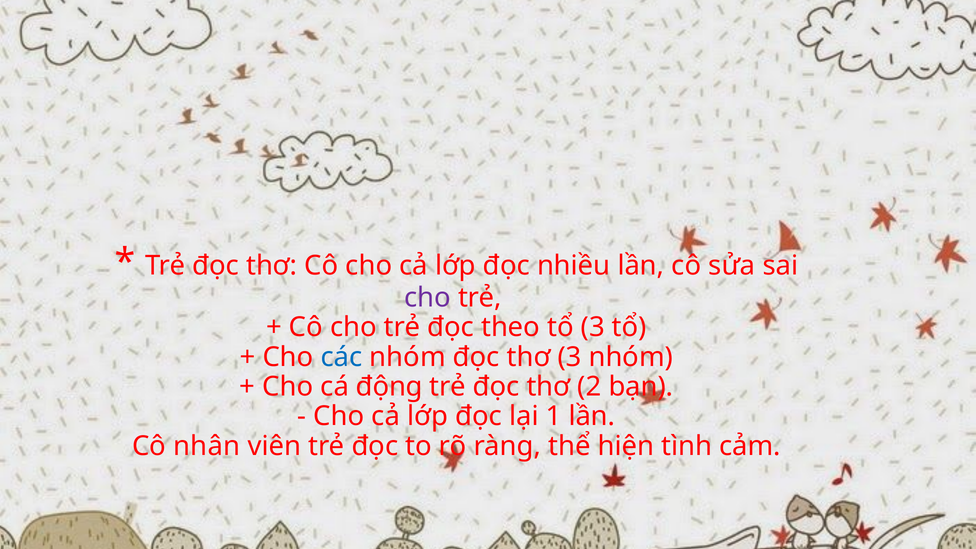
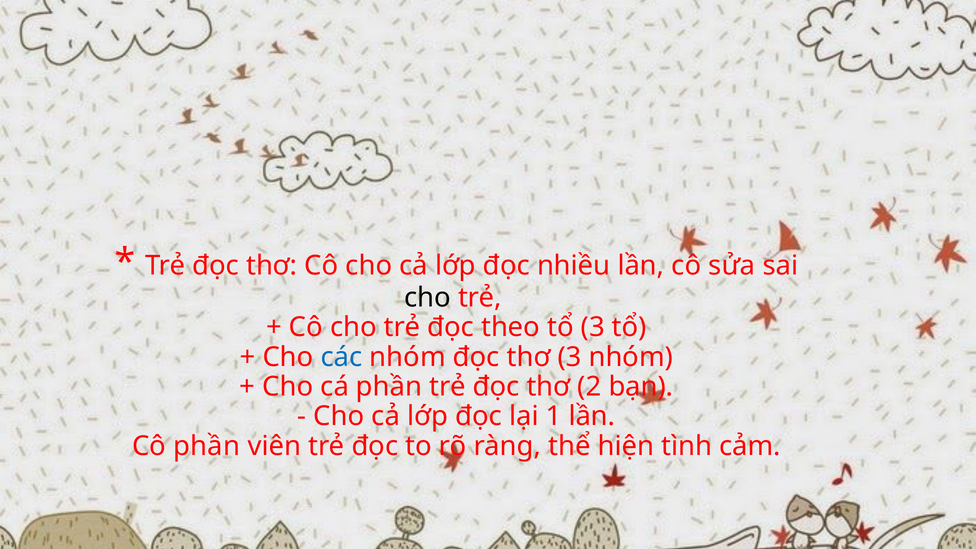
cho at (428, 298) colour: purple -> black
cá động: động -> phần
Cô nhân: nhân -> phần
